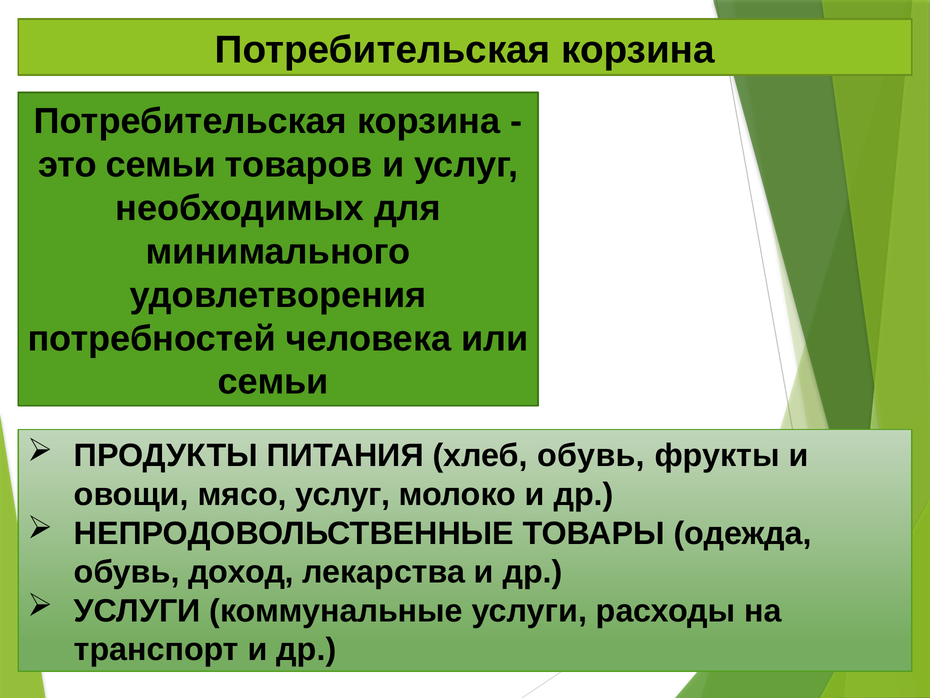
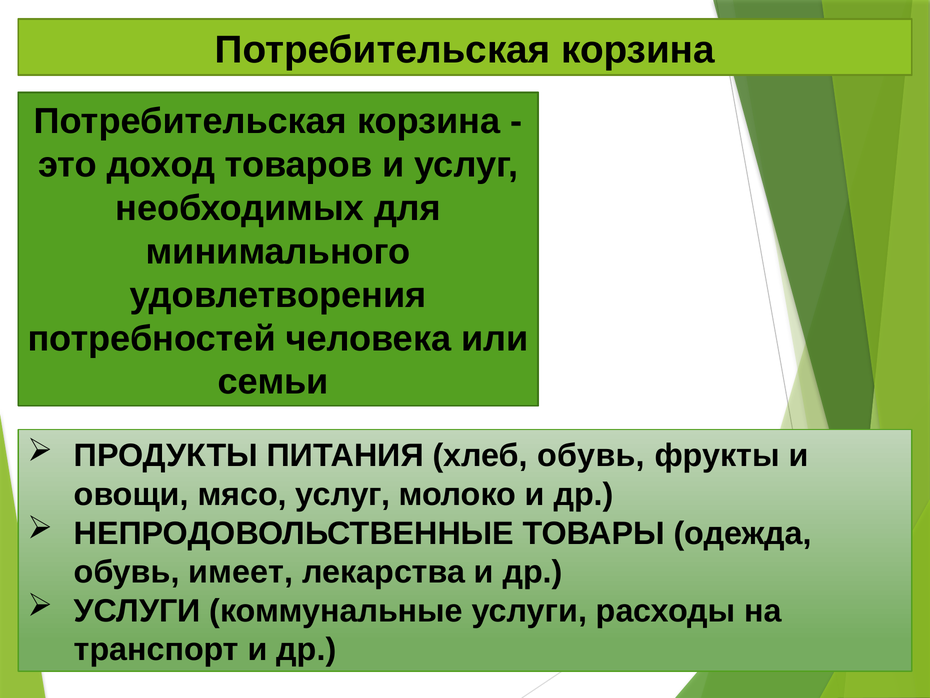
это семьи: семьи -> доход
доход: доход -> имеет
